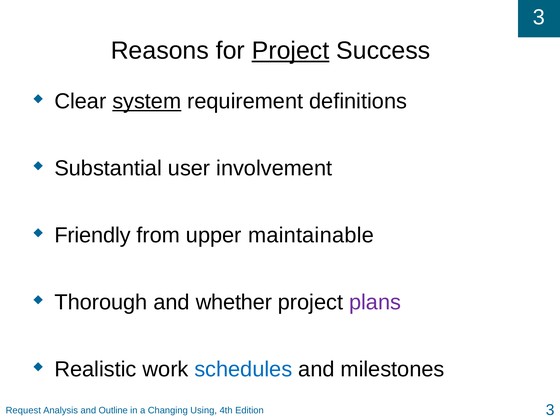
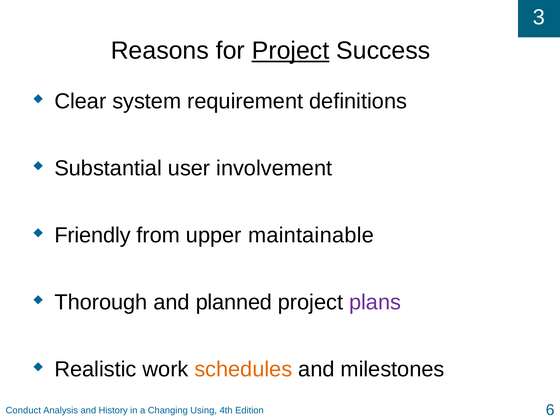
system underline: present -> none
whether: whether -> planned
schedules colour: blue -> orange
Request: Request -> Conduct
Outline: Outline -> History
Edition 3: 3 -> 6
